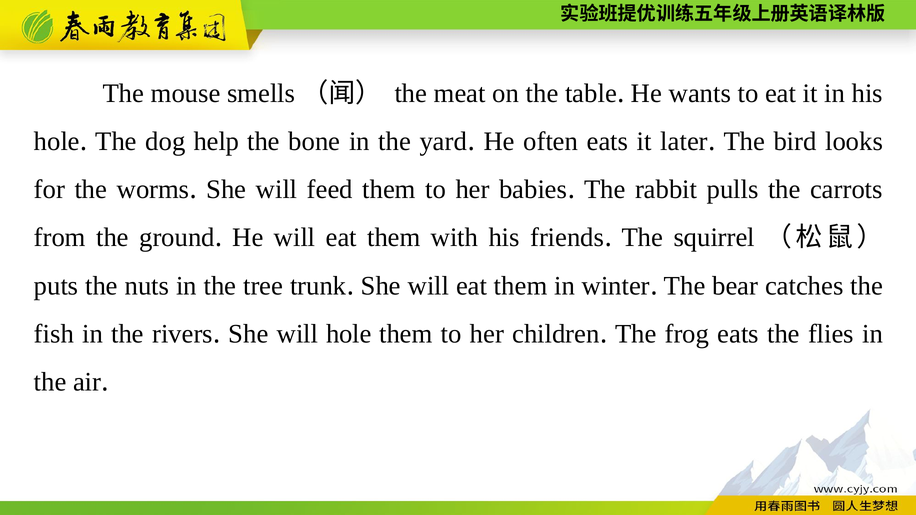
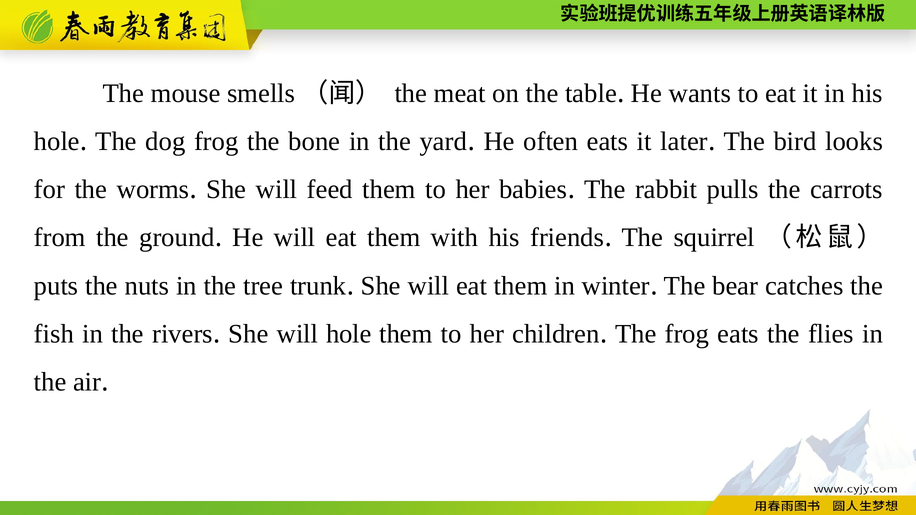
dog help: help -> frog
